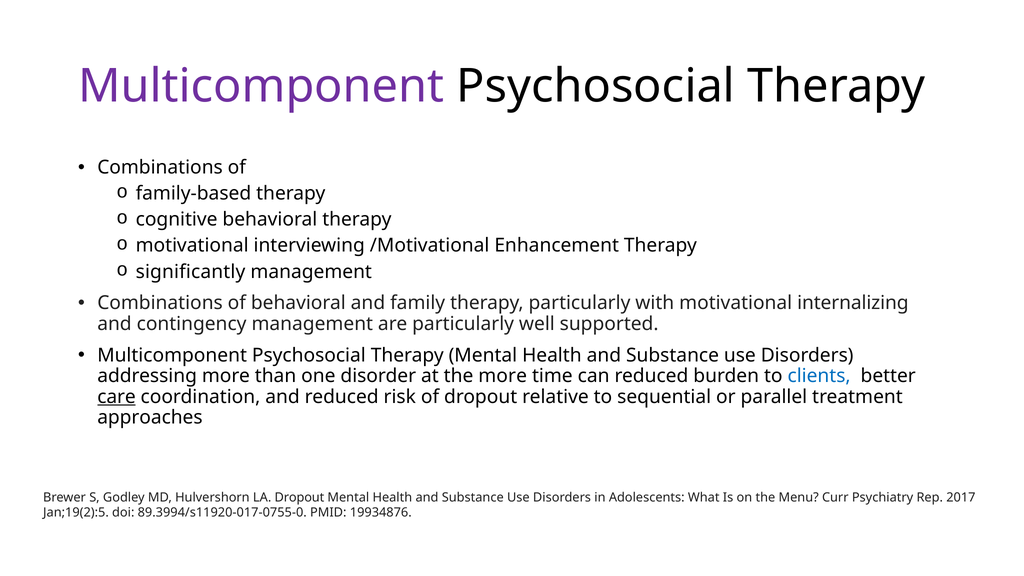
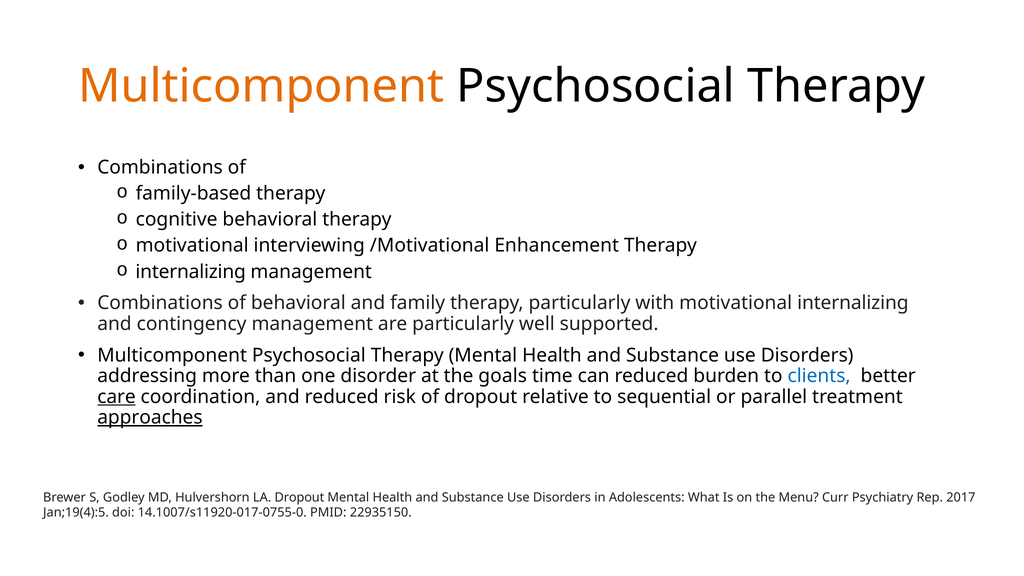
Multicomponent at (261, 86) colour: purple -> orange
significantly at (190, 272): significantly -> internalizing
the more: more -> goals
approaches underline: none -> present
Jan;19(2):5: Jan;19(2):5 -> Jan;19(4):5
89.3994/s11920-017-0755-0: 89.3994/s11920-017-0755-0 -> 14.1007/s11920-017-0755-0
19934876: 19934876 -> 22935150
